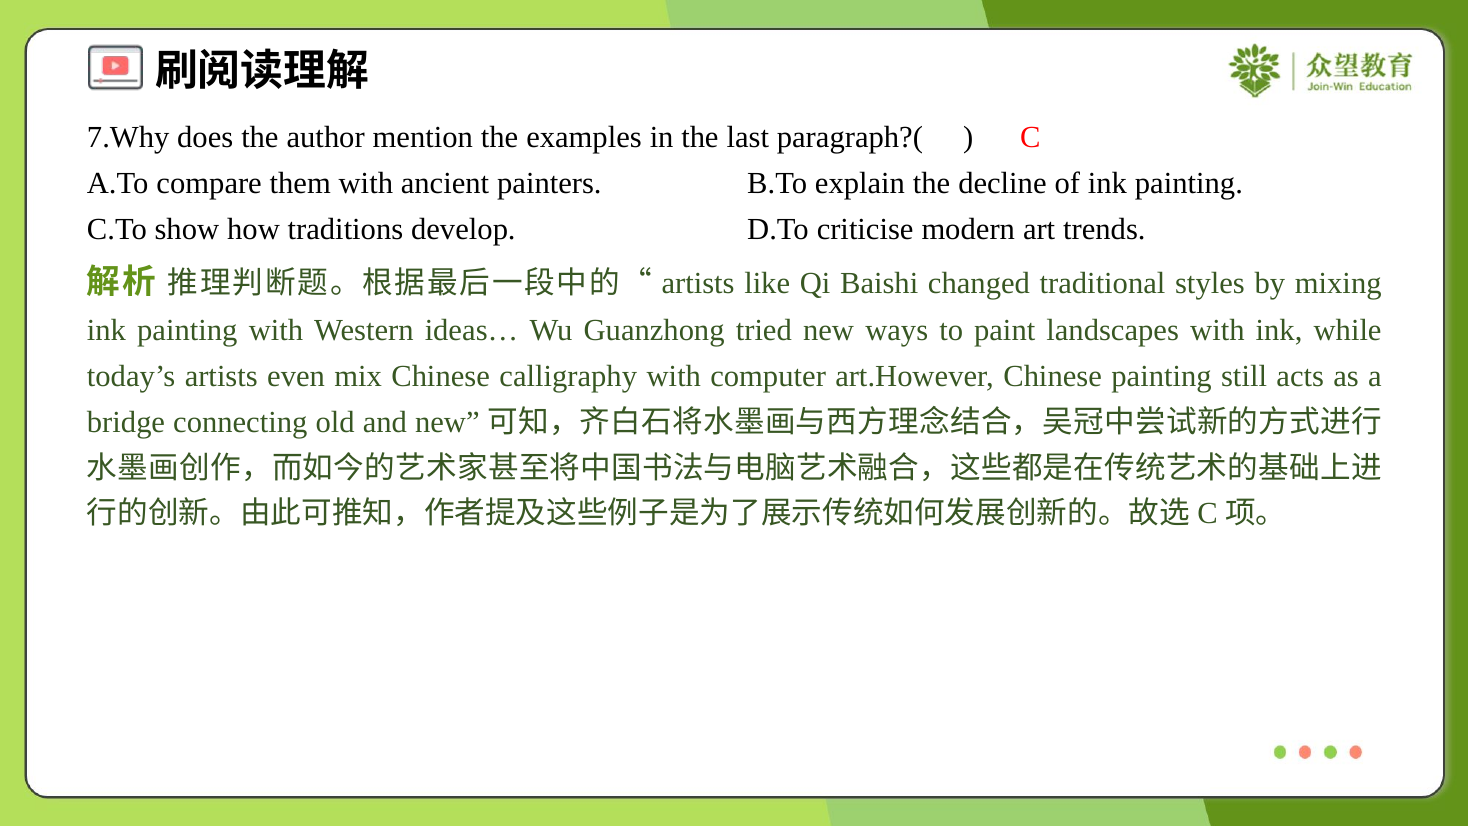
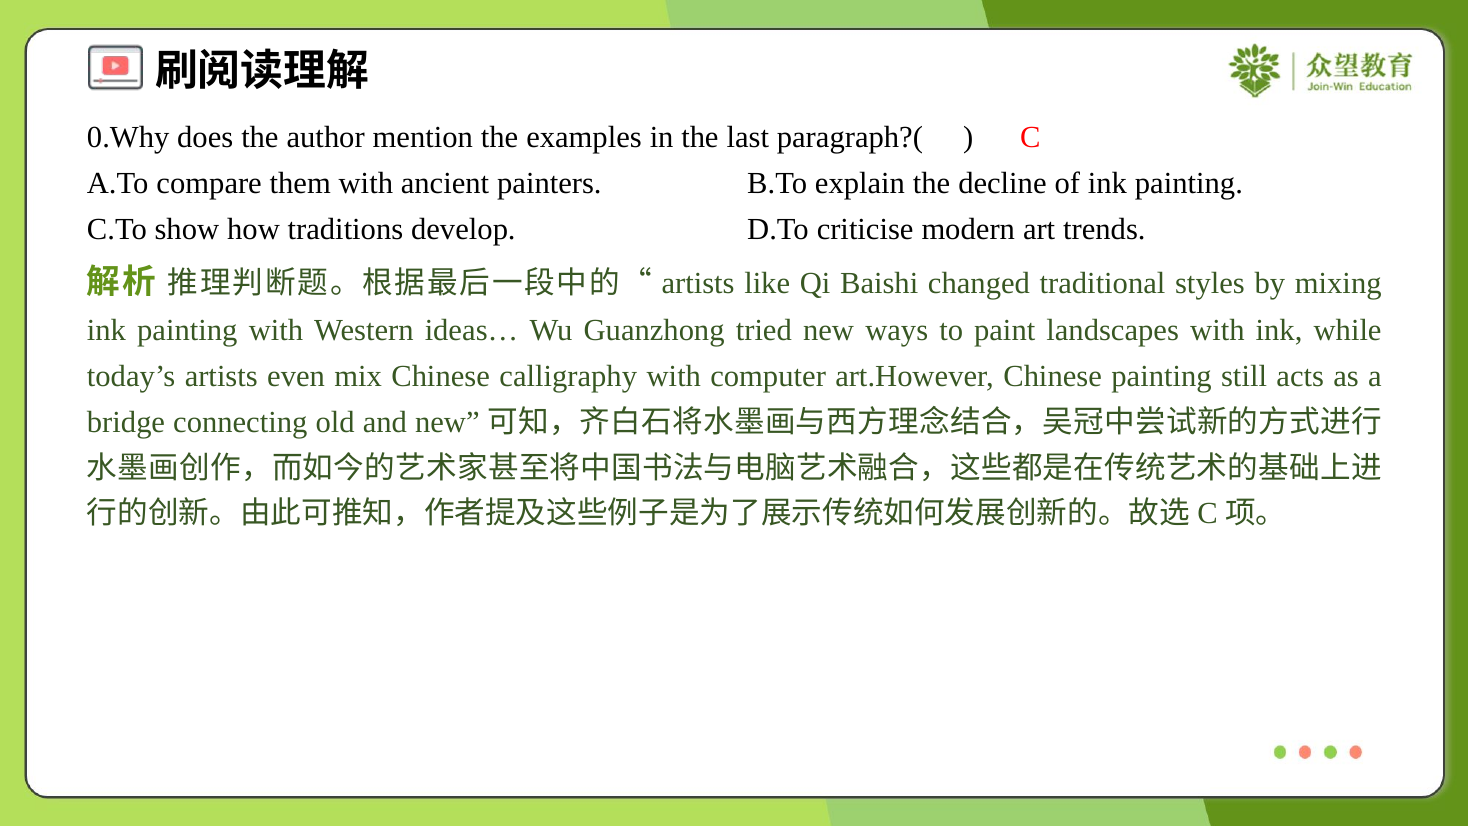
7.Why: 7.Why -> 0.Why
